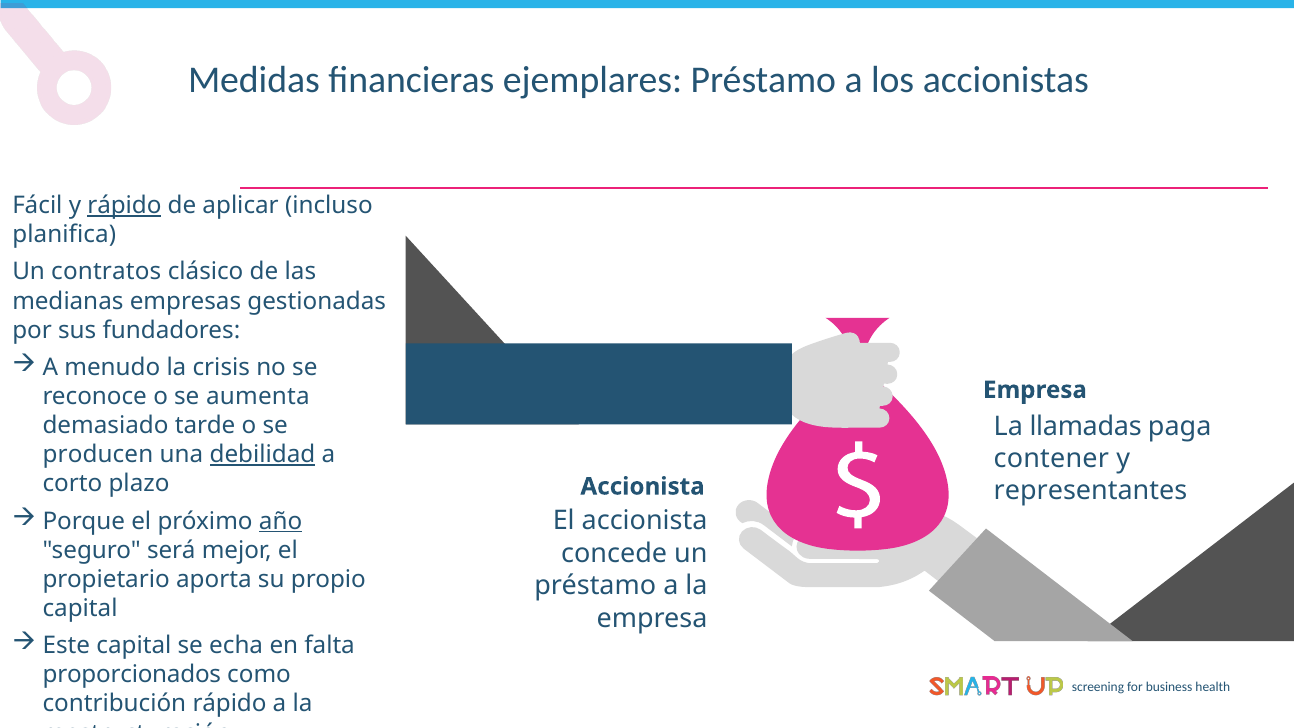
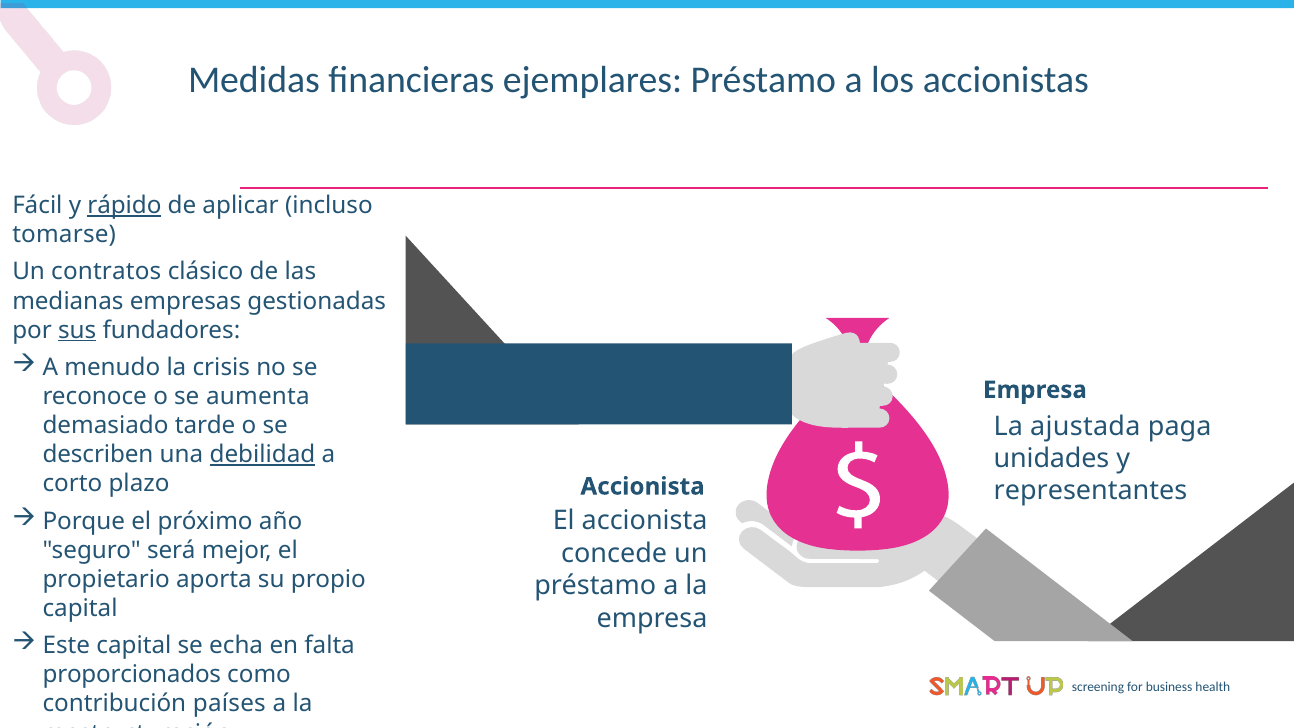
planifica: planifica -> tomarse
sus underline: none -> present
llamadas: llamadas -> ajustada
producen: producen -> describen
contener: contener -> unidades
año underline: present -> none
contribución rápido: rápido -> países
